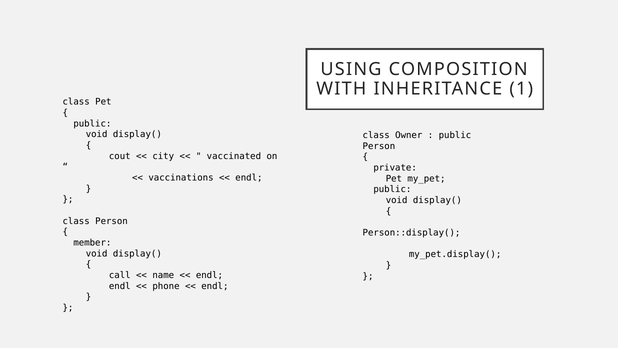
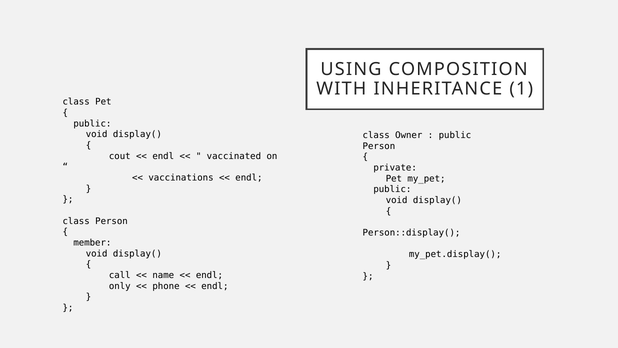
city at (163, 156): city -> endl
endl at (120, 286): endl -> only
